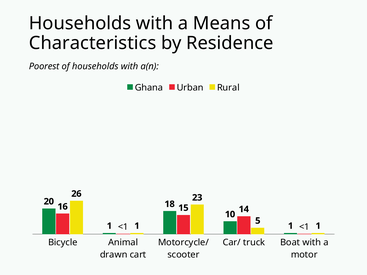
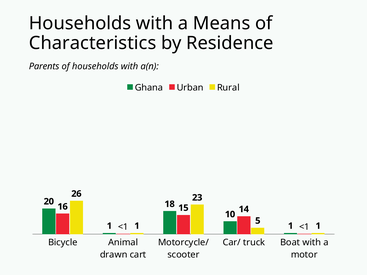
Poorest: Poorest -> Parents
